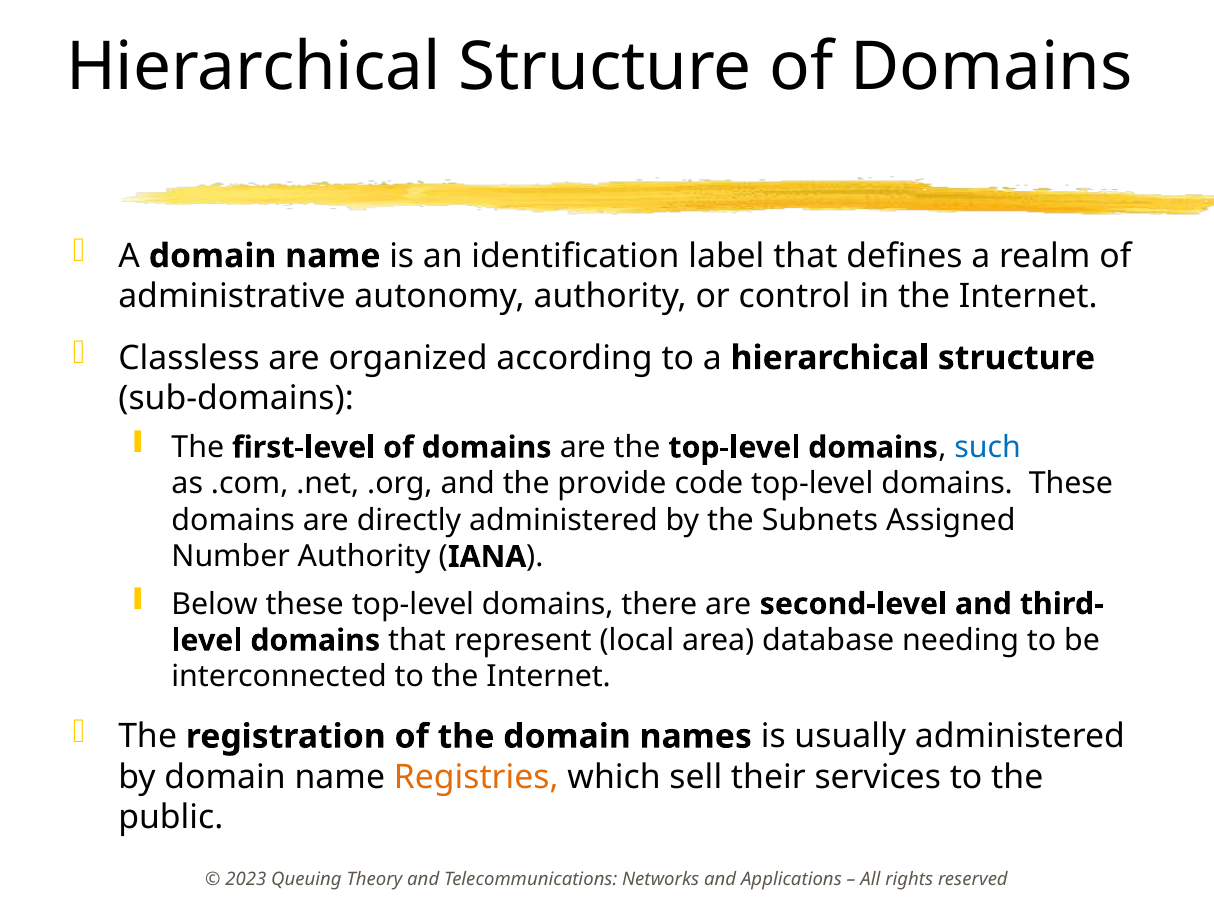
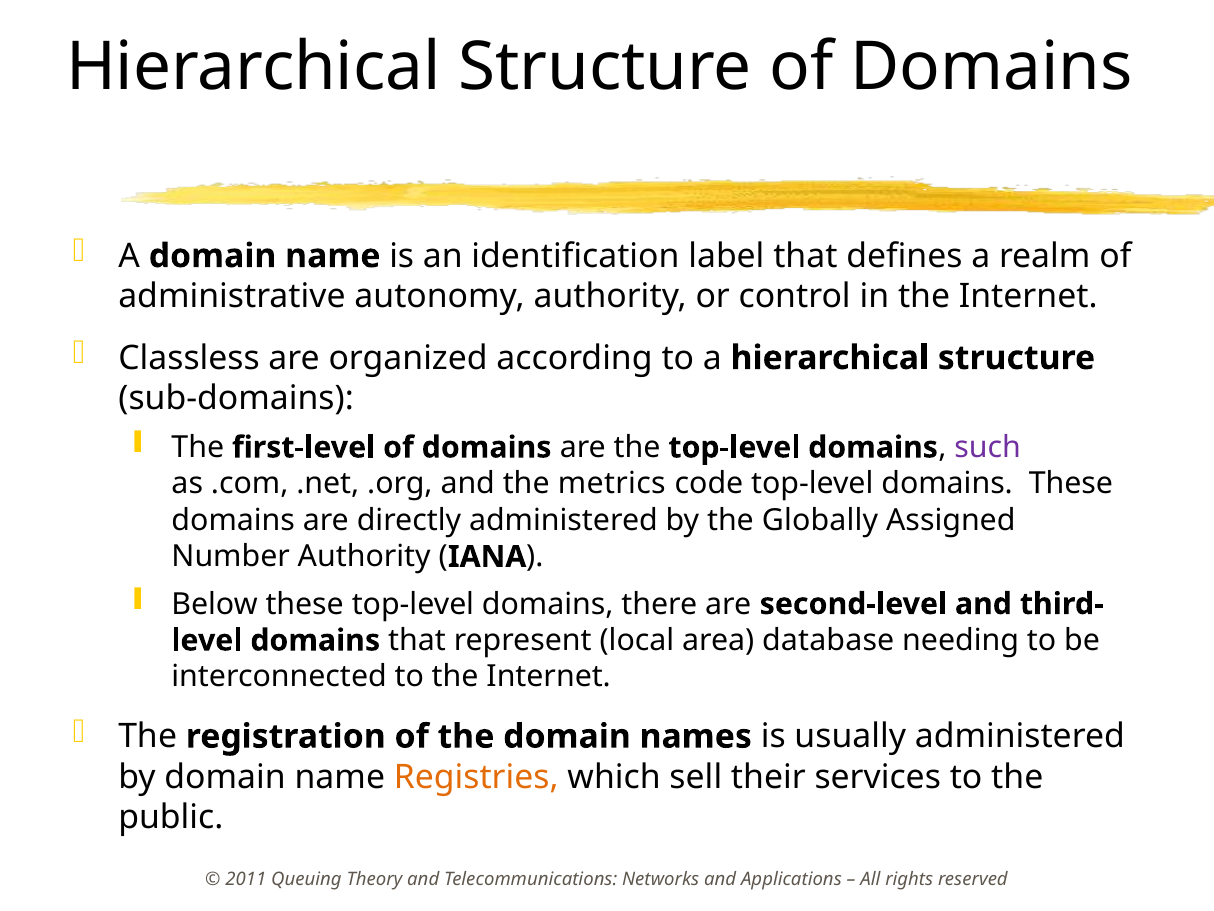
such colour: blue -> purple
provide: provide -> metrics
Subnets: Subnets -> Globally
2023: 2023 -> 2011
